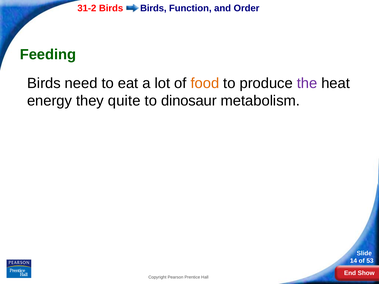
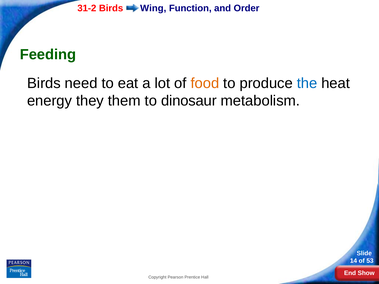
Birds at (153, 8): Birds -> Wing
the colour: purple -> blue
quite: quite -> them
